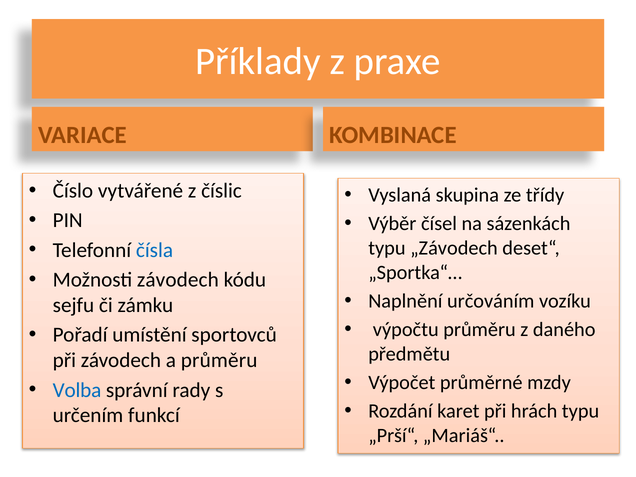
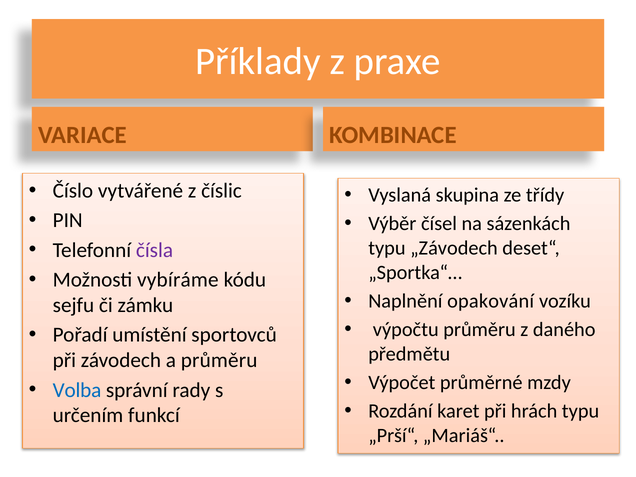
čísla colour: blue -> purple
Možnosti závodech: závodech -> vybíráme
určováním: určováním -> opakování
